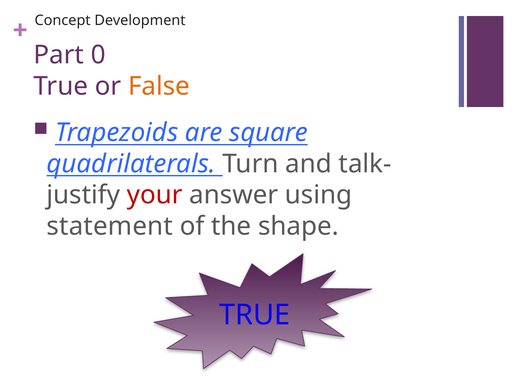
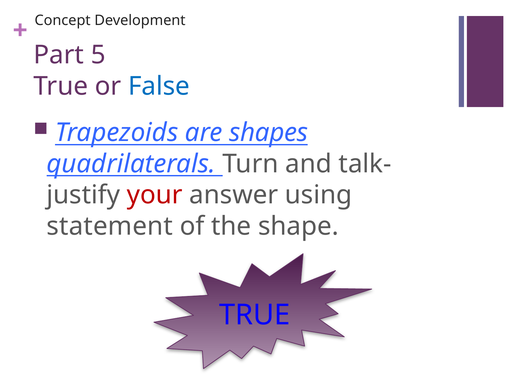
0: 0 -> 5
False colour: orange -> blue
square: square -> shapes
